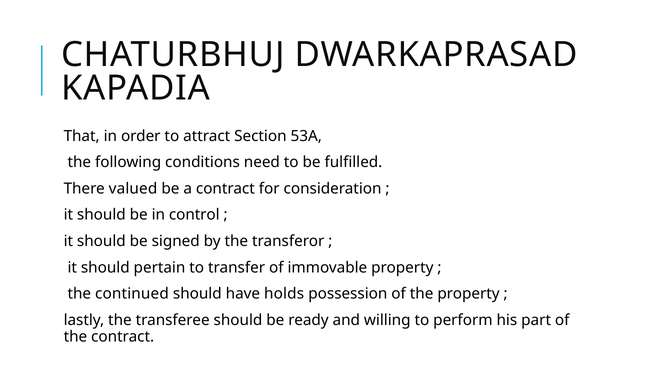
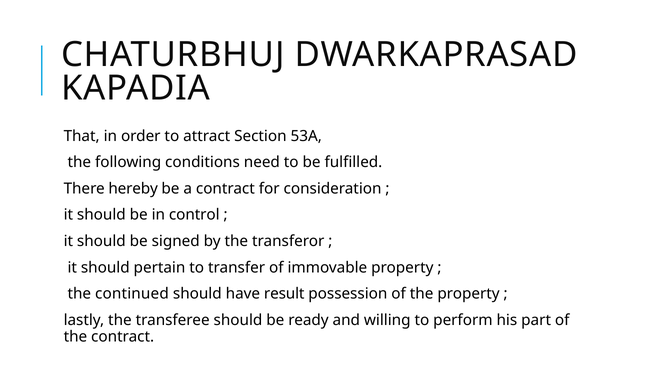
valued: valued -> hereby
holds: holds -> result
